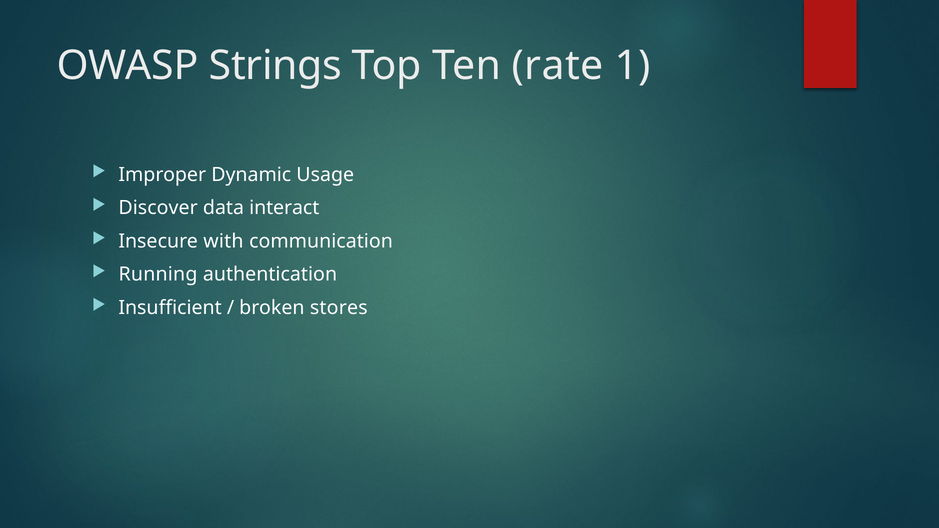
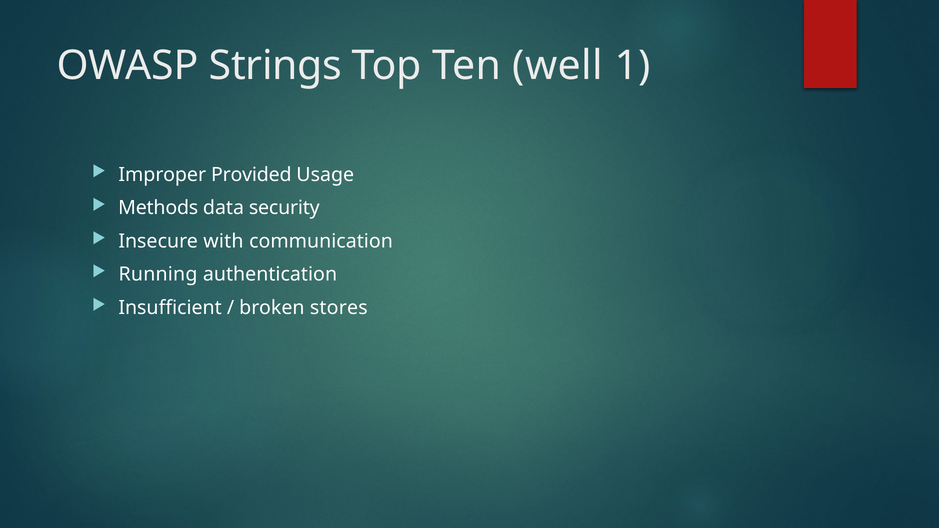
rate: rate -> well
Dynamic: Dynamic -> Provided
Discover: Discover -> Methods
interact: interact -> security
